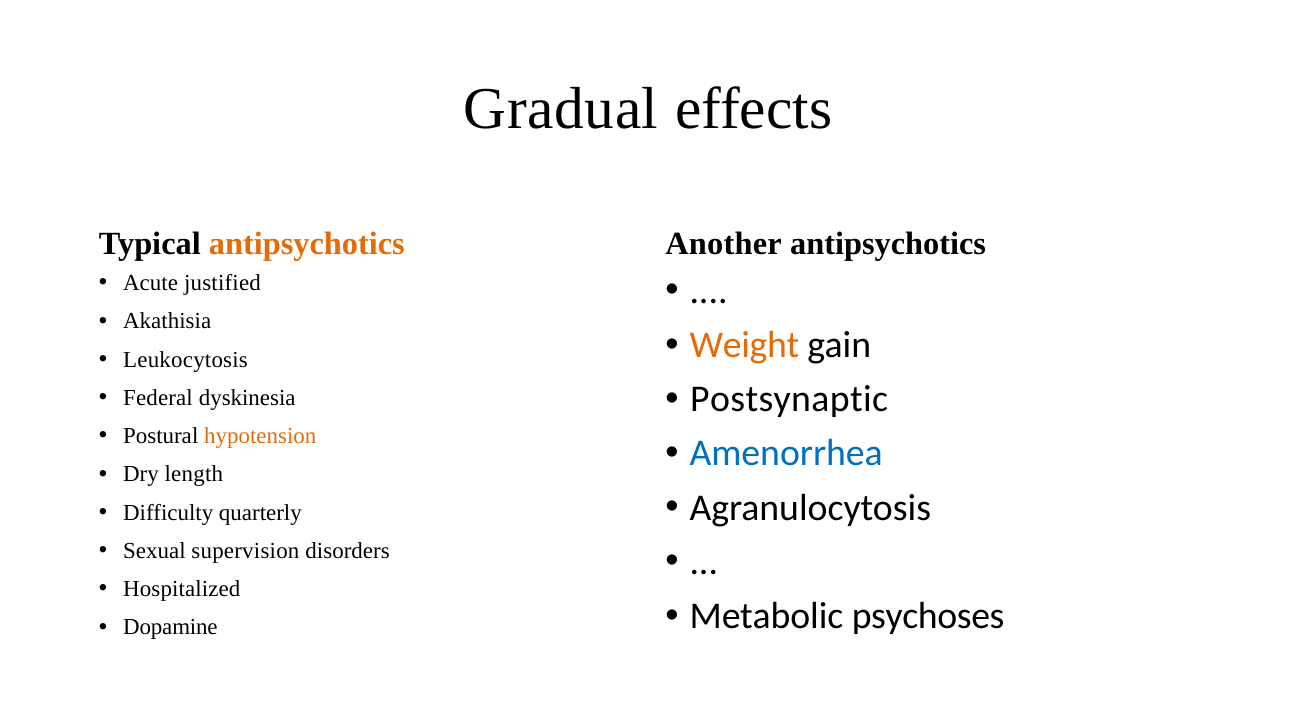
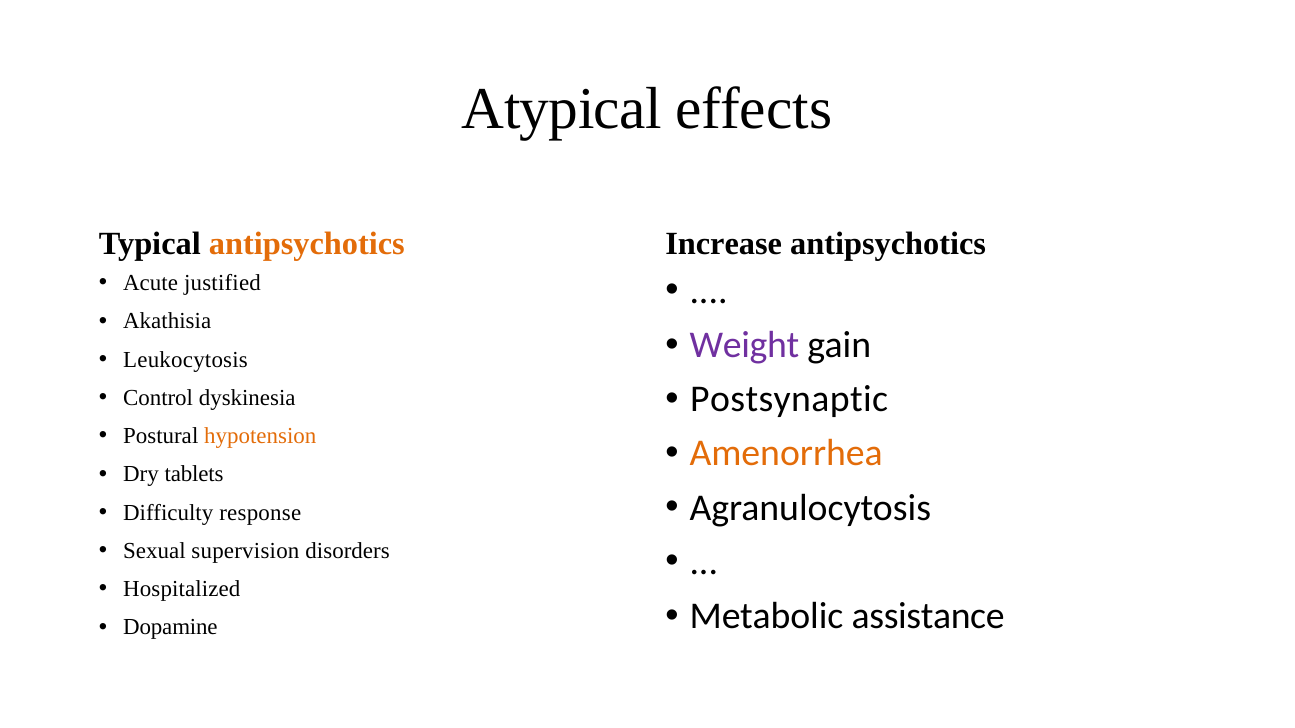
Gradual: Gradual -> Atypical
Another: Another -> Increase
Weight colour: orange -> purple
Federal: Federal -> Control
Amenorrhea colour: blue -> orange
length: length -> tablets
quarterly: quarterly -> response
psychoses: psychoses -> assistance
